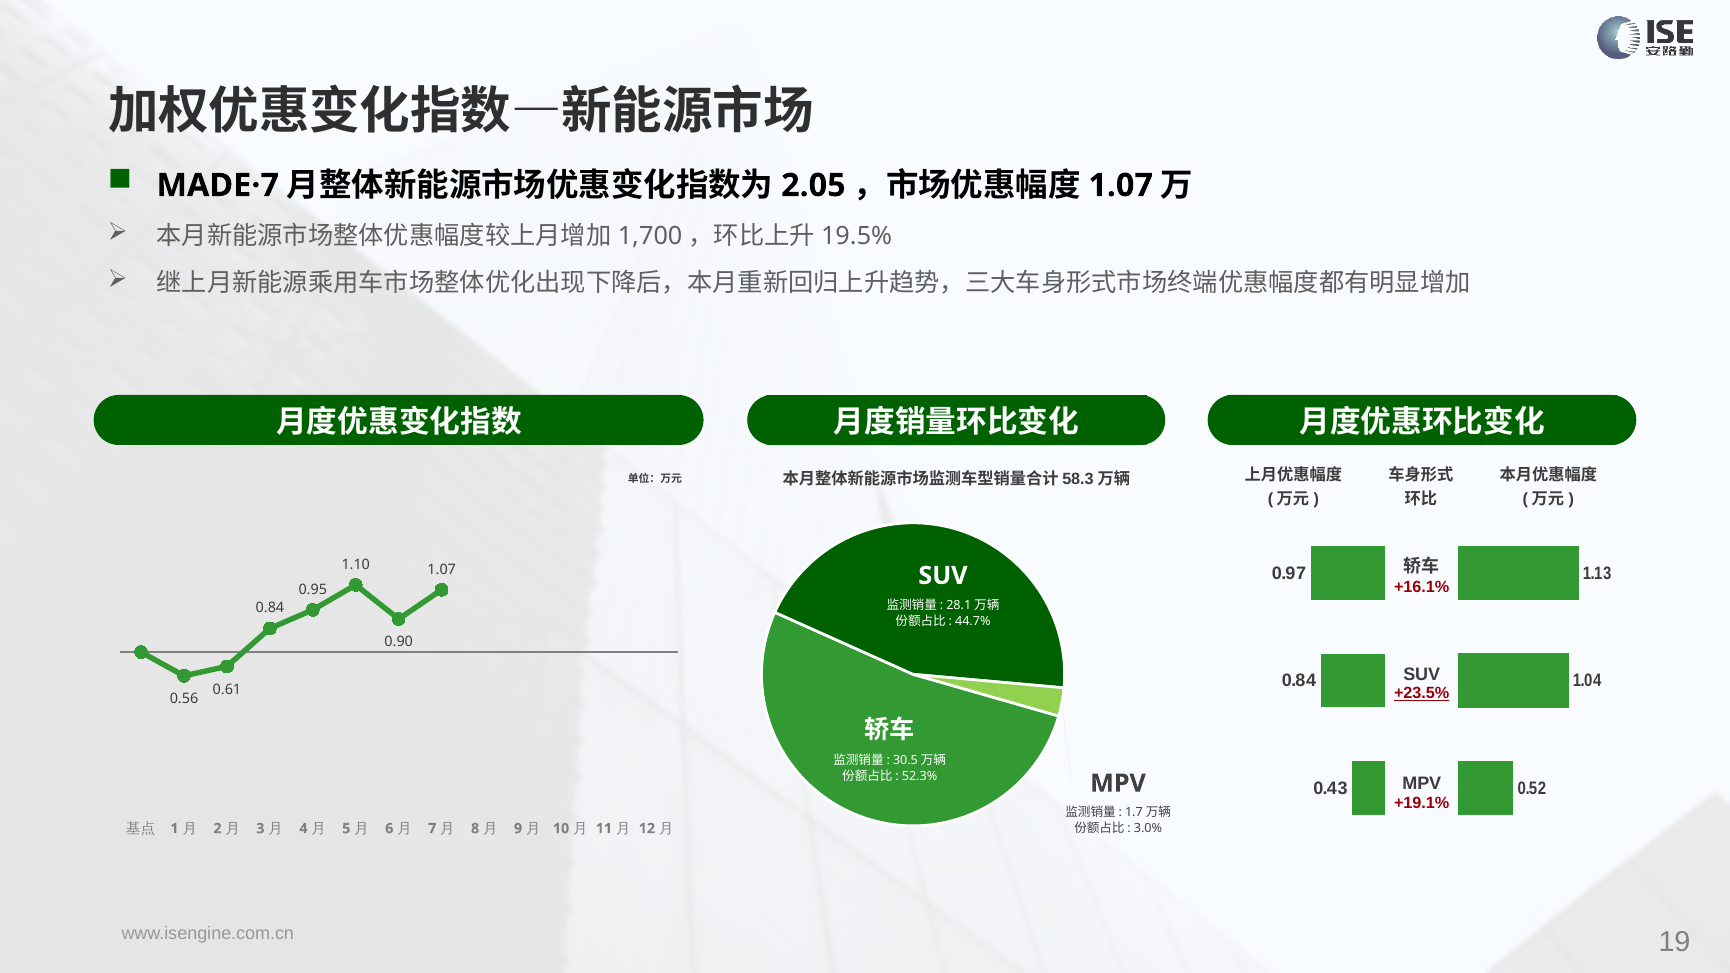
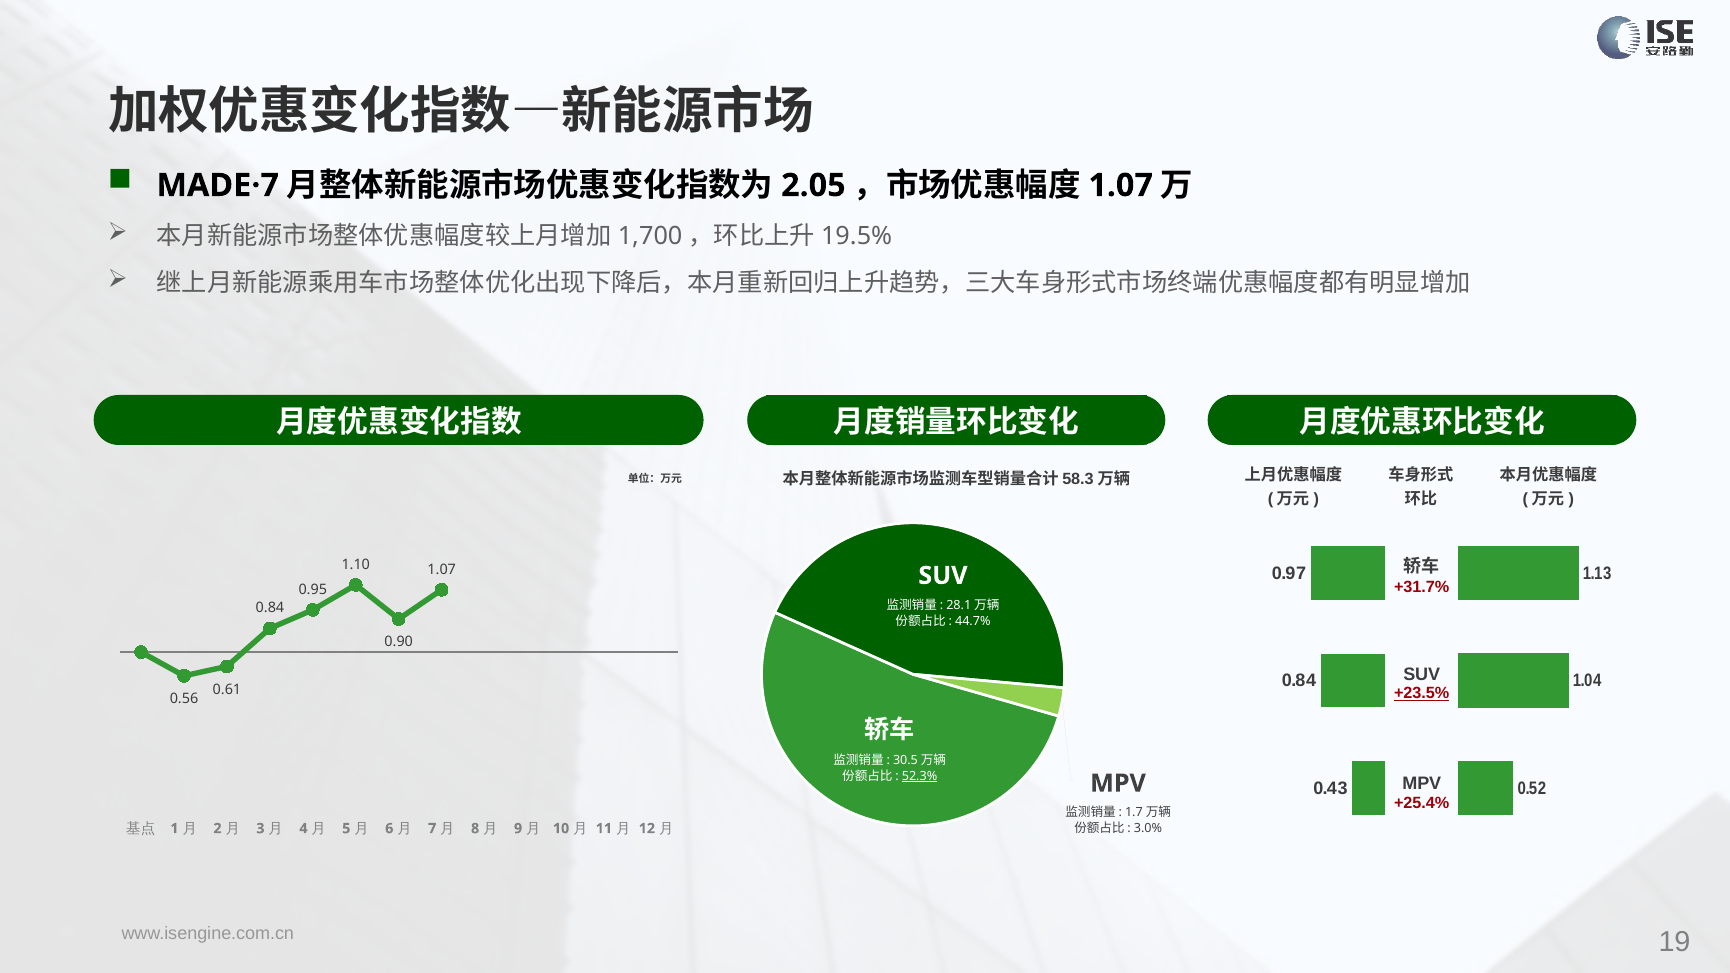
+16.1%: +16.1% -> +31.7%
52.3% underline: none -> present
+19.1%: +19.1% -> +25.4%
